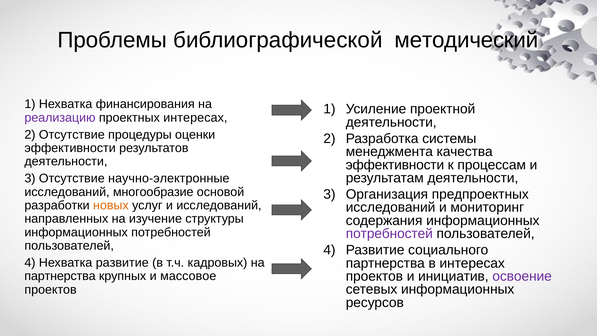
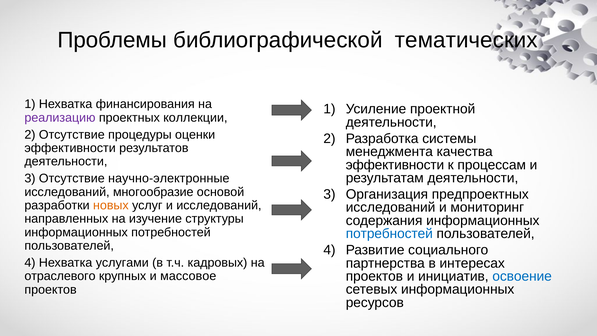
методический: методический -> тематических
проектных интересах: интересах -> коллекции
потребностей at (389, 234) colour: purple -> blue
Нехватка развитие: развитие -> услугами
освоение colour: purple -> blue
партнерства at (60, 276): партнерства -> отраслевого
